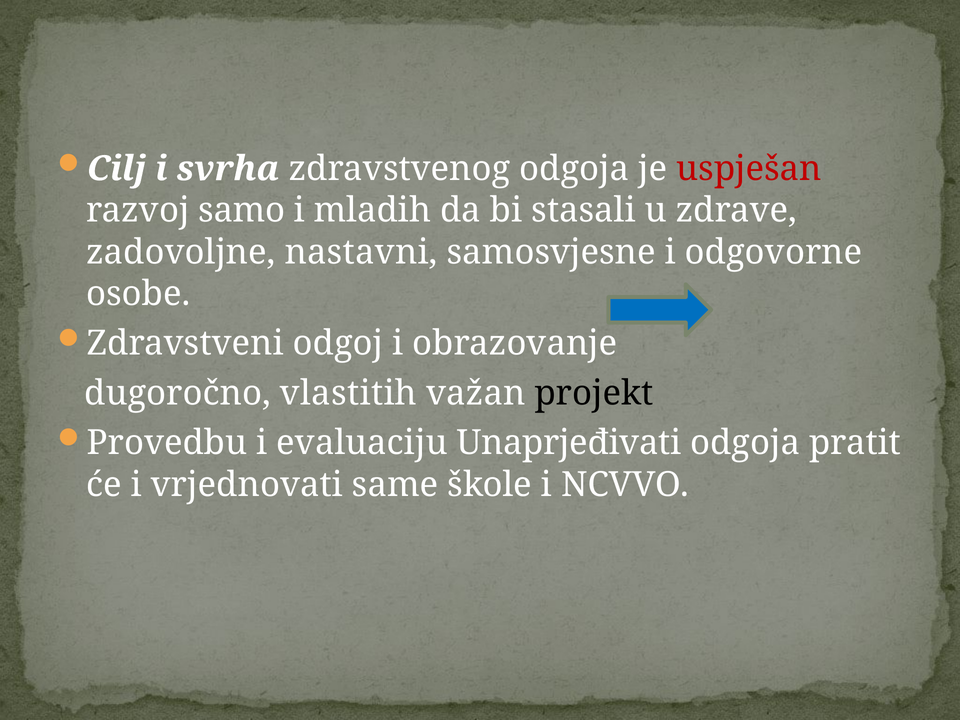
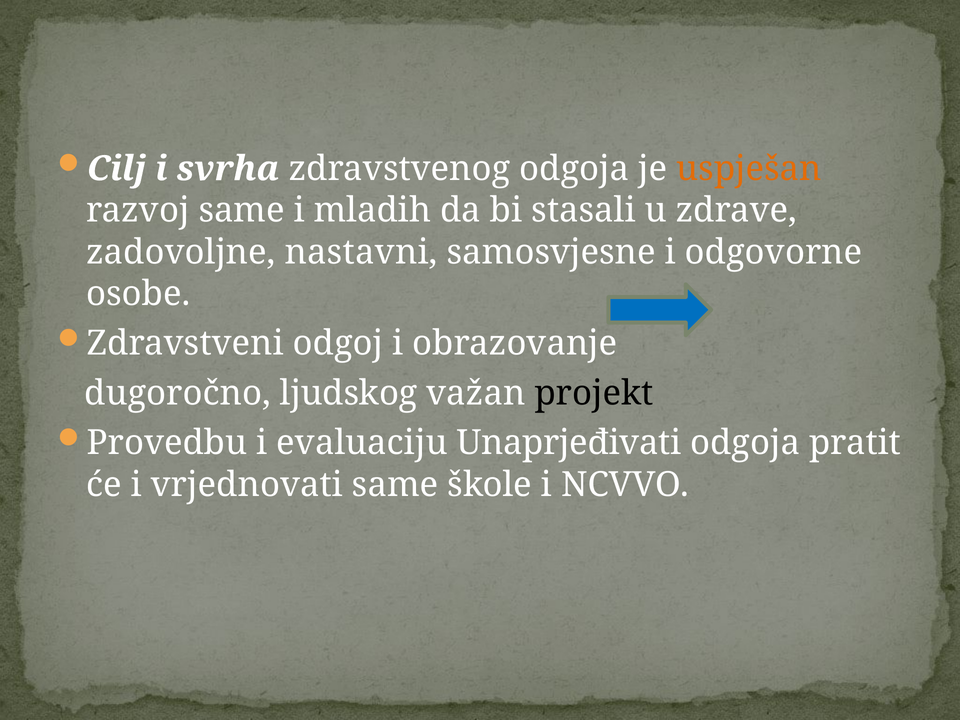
uspješan colour: red -> orange
razvoj samo: samo -> same
vlastitih: vlastitih -> ljudskog
